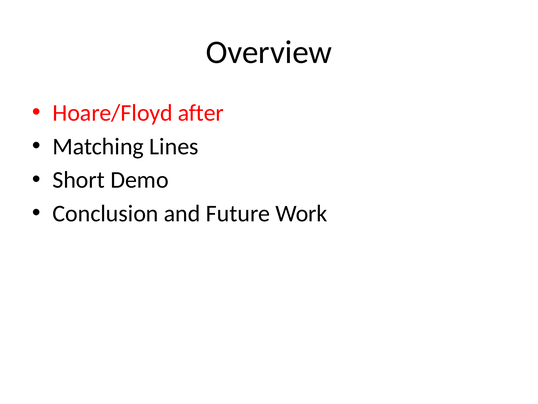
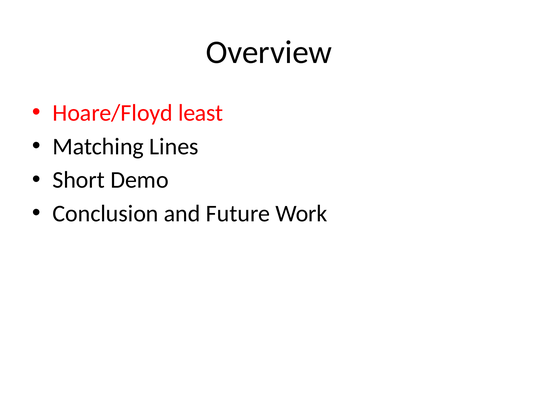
after: after -> least
